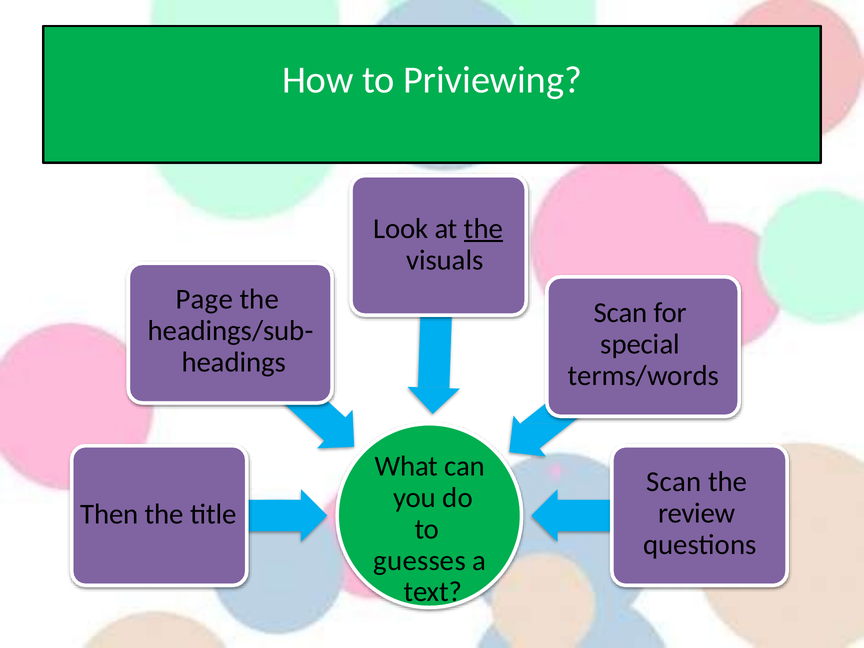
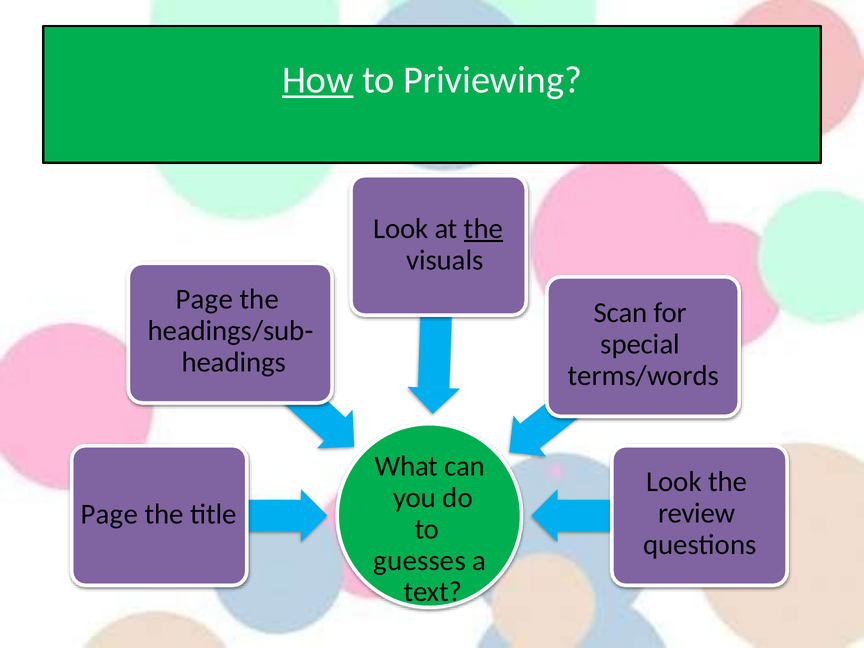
How underline: none -> present
Scan at (674, 482): Scan -> Look
Then at (109, 514): Then -> Page
